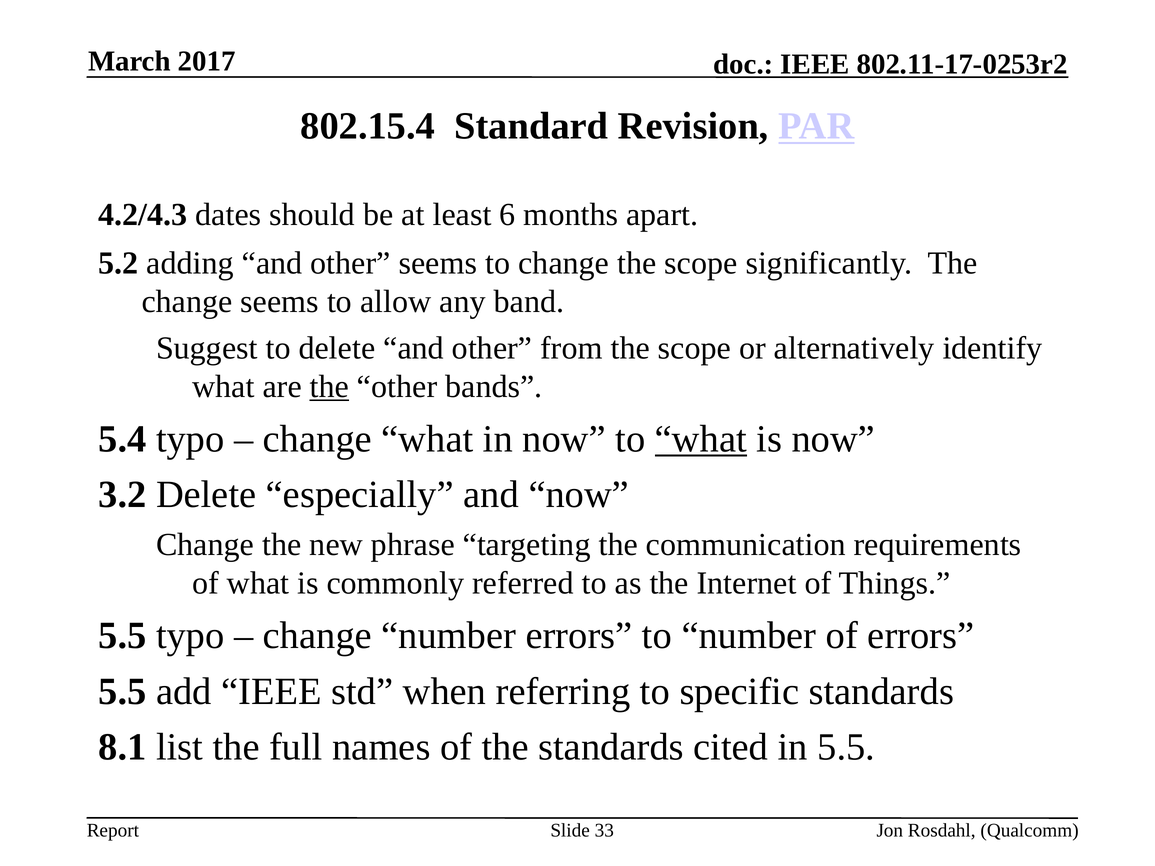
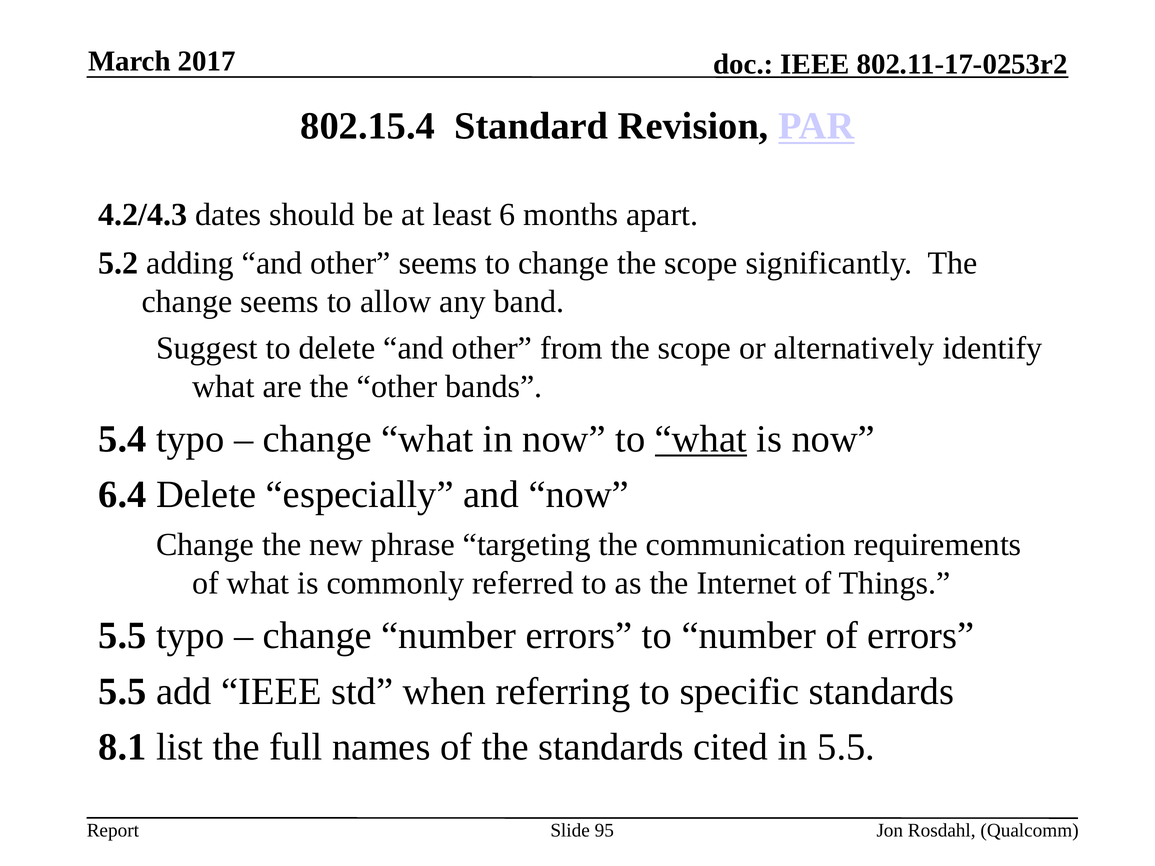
the at (329, 387) underline: present -> none
3.2: 3.2 -> 6.4
33: 33 -> 95
